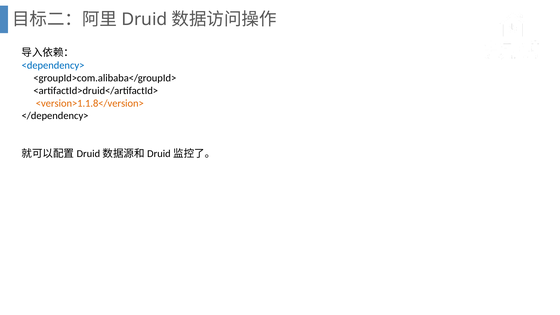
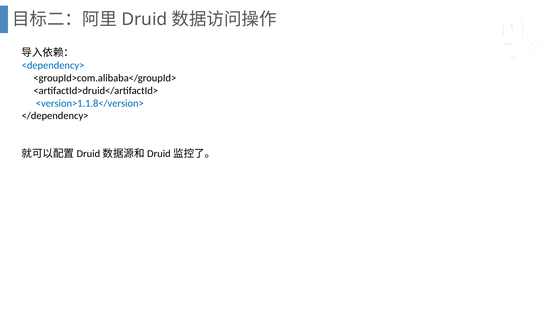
<version>1.1.8</version> colour: orange -> blue
